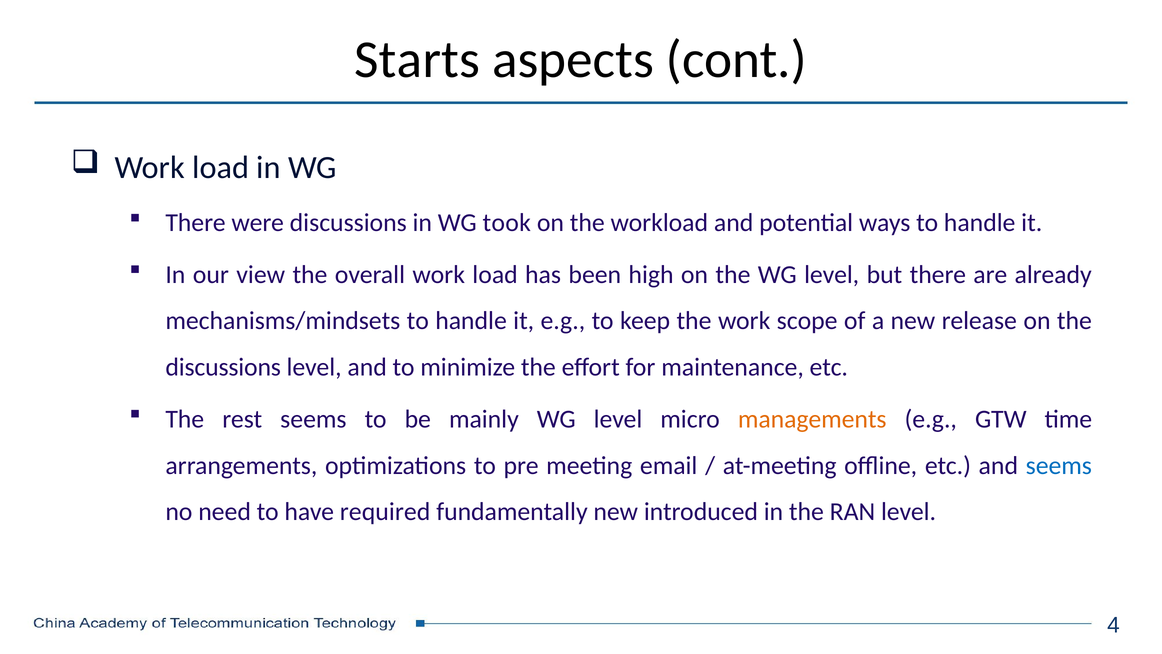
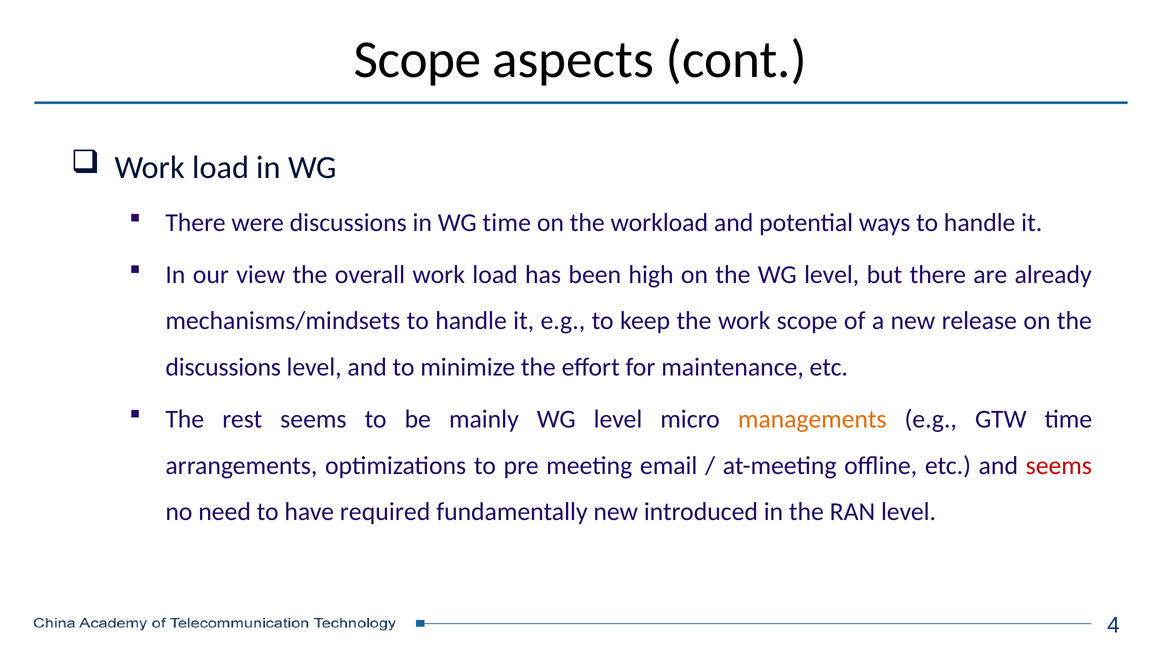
Starts at (417, 59): Starts -> Scope
WG took: took -> time
seems at (1059, 465) colour: blue -> red
